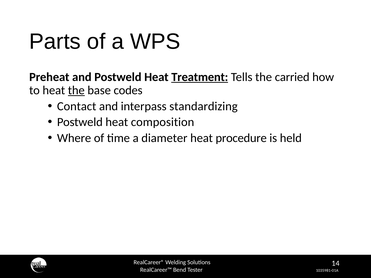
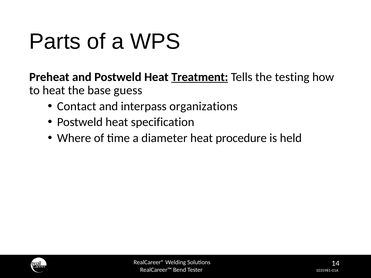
carried: carried -> testing
the at (76, 90) underline: present -> none
codes: codes -> guess
standardizing: standardizing -> organizations
composition: composition -> specification
